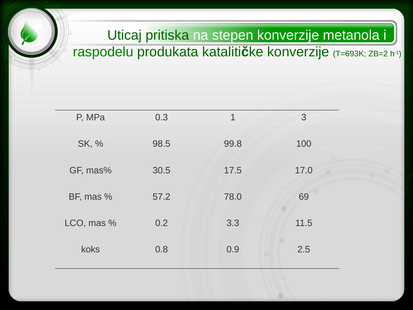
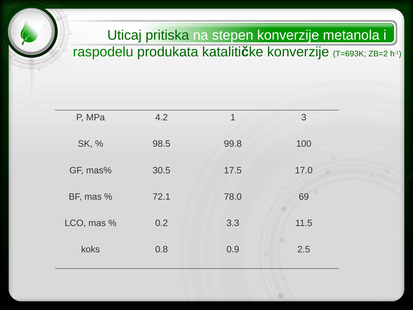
0.3: 0.3 -> 4.2
57.2: 57.2 -> 72.1
